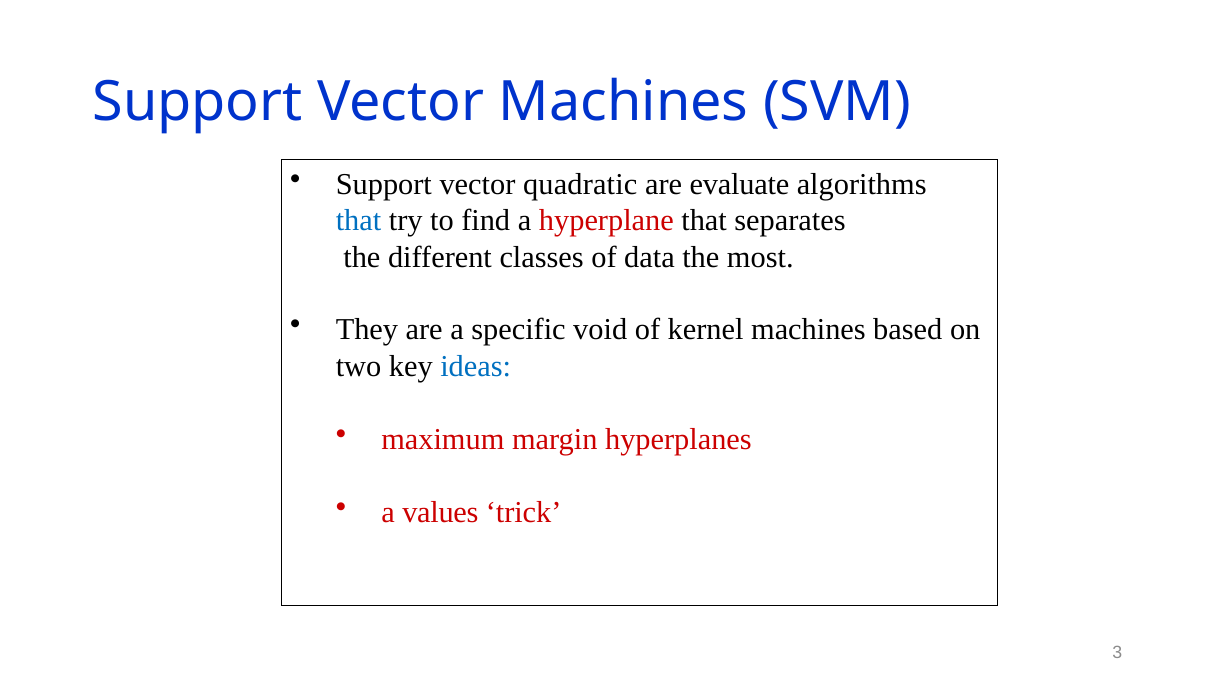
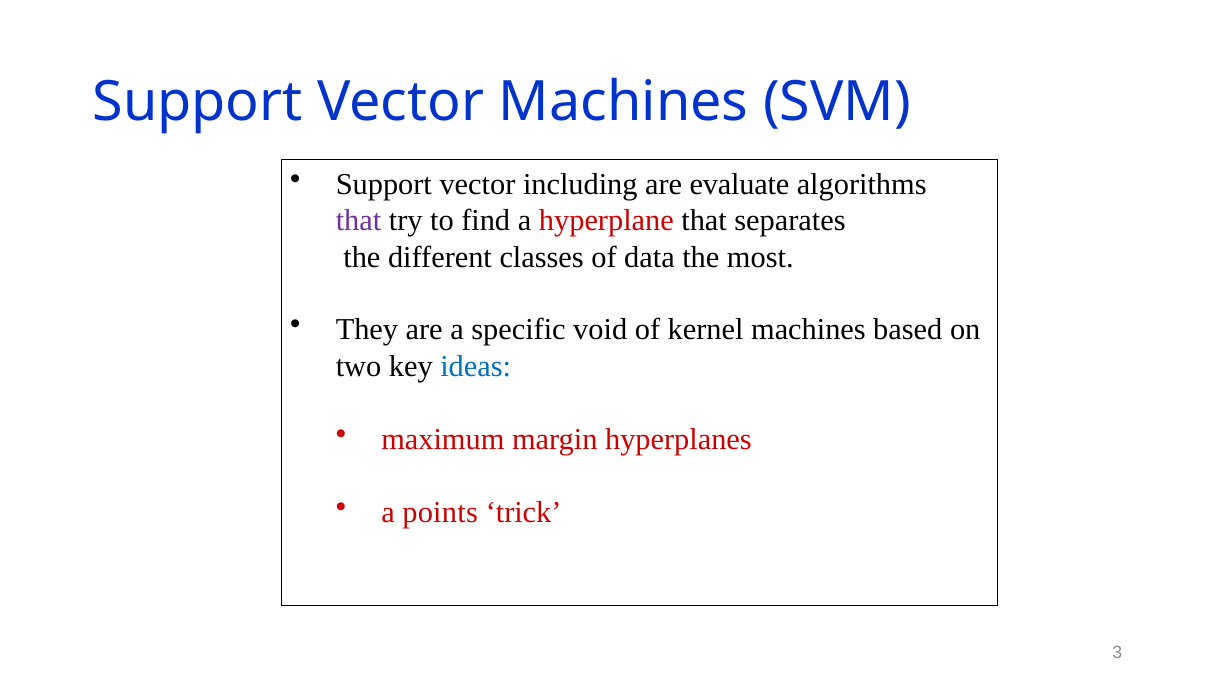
quadratic: quadratic -> including
that at (359, 221) colour: blue -> purple
values: values -> points
